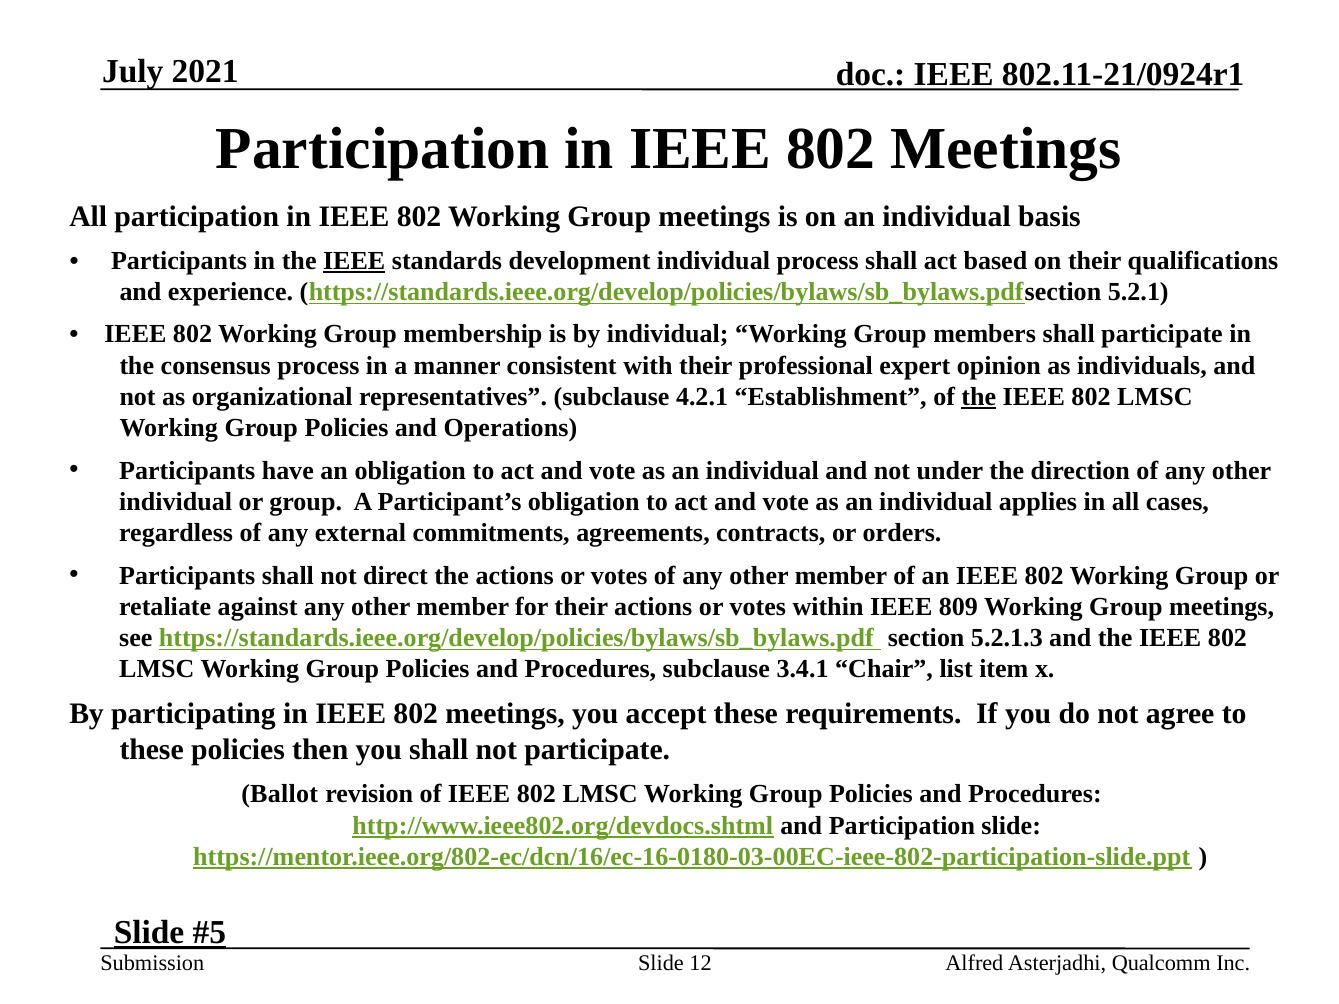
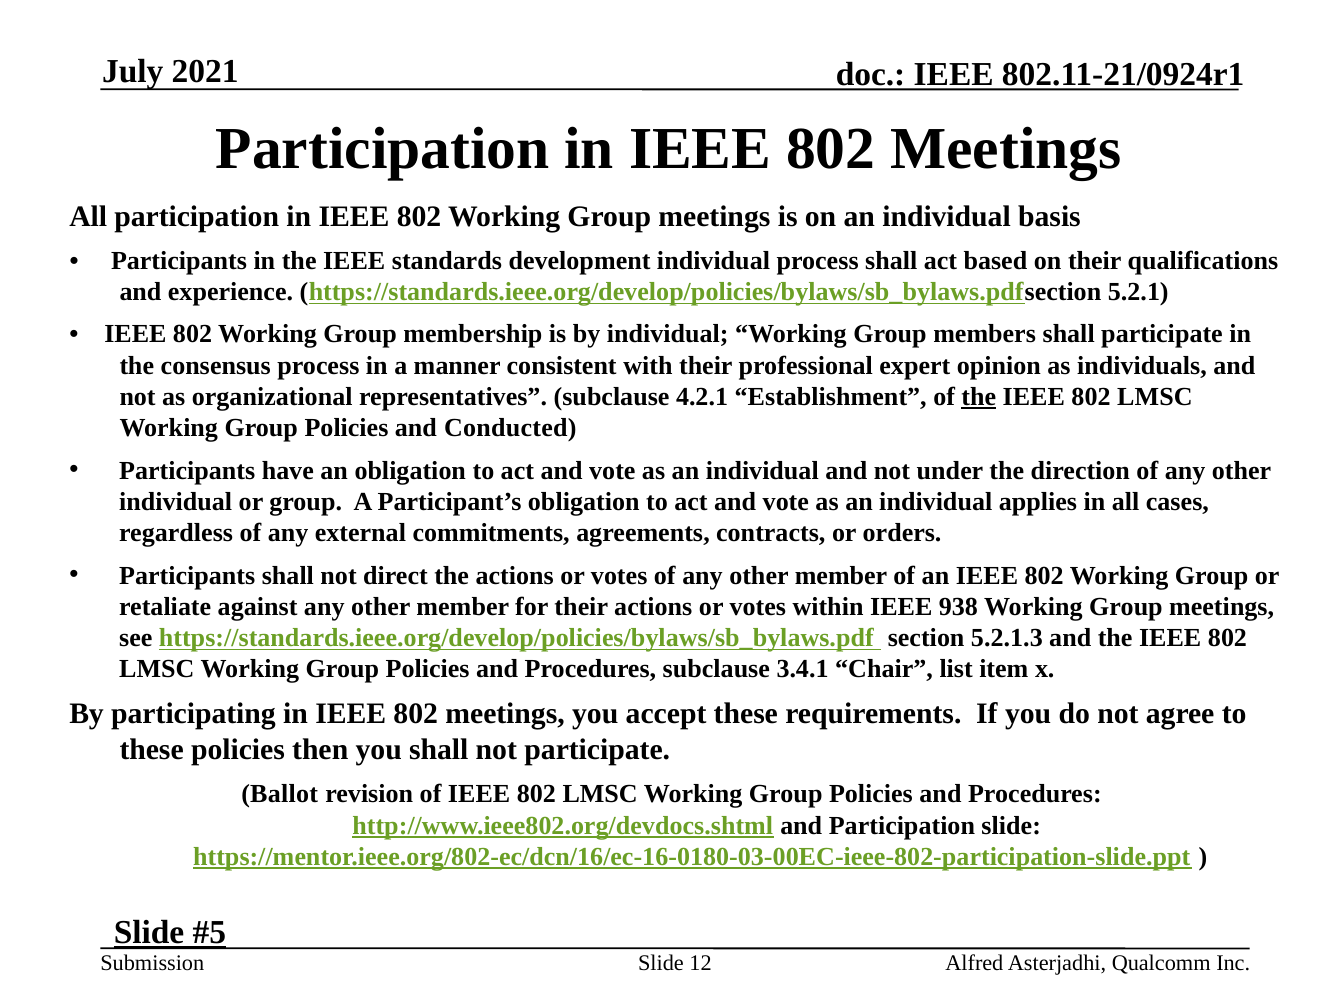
IEEE at (354, 261) underline: present -> none
Operations: Operations -> Conducted
809: 809 -> 938
